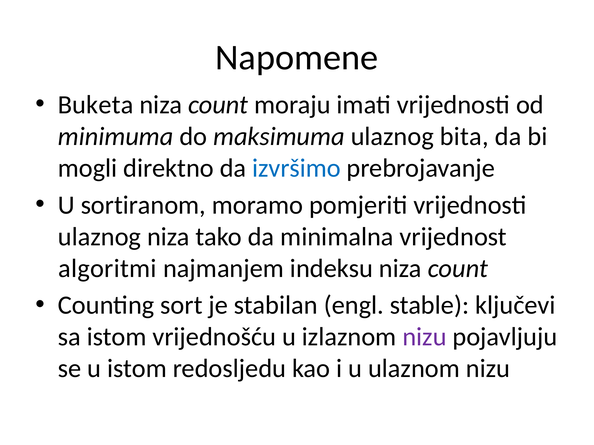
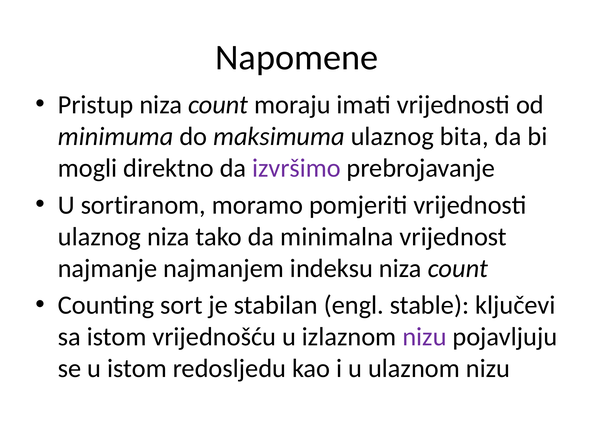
Buketa: Buketa -> Pristup
izvršimo colour: blue -> purple
algoritmi: algoritmi -> najmanje
